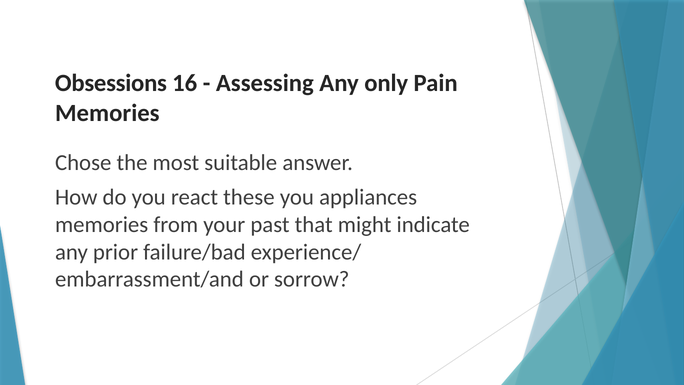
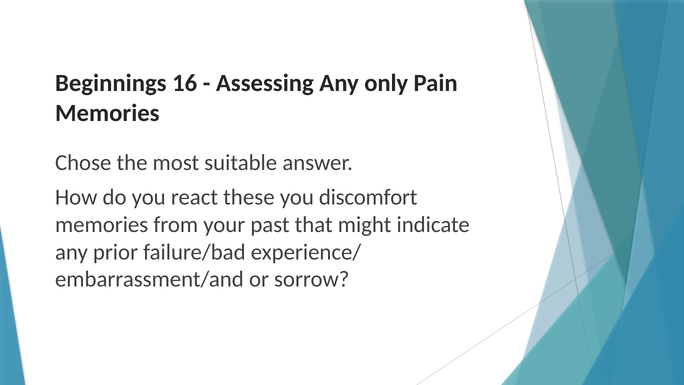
Obsessions: Obsessions -> Beginnings
appliances: appliances -> discomfort
